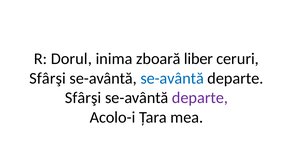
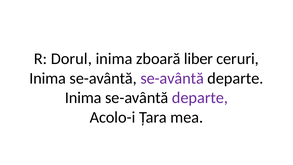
Sfârşi at (48, 78): Sfârşi -> Inima
se-avântă at (172, 78) colour: blue -> purple
Sfârşi at (83, 98): Sfârşi -> Inima
